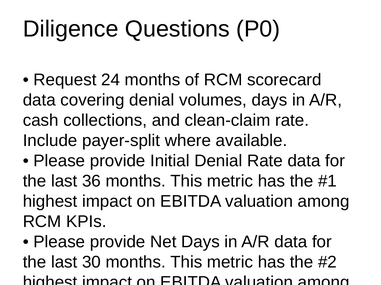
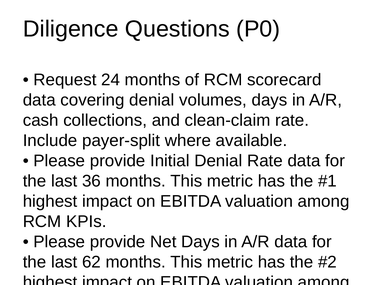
30: 30 -> 62
